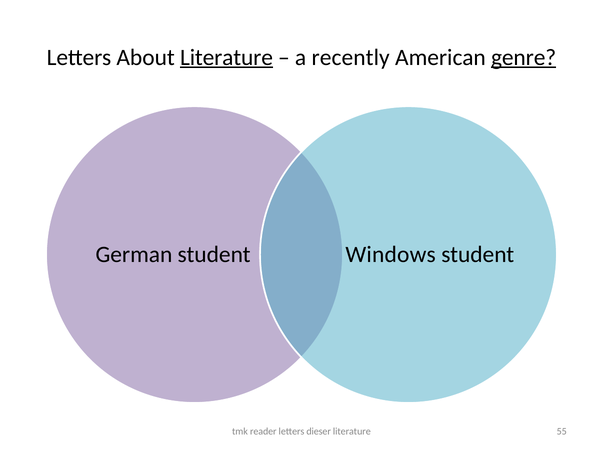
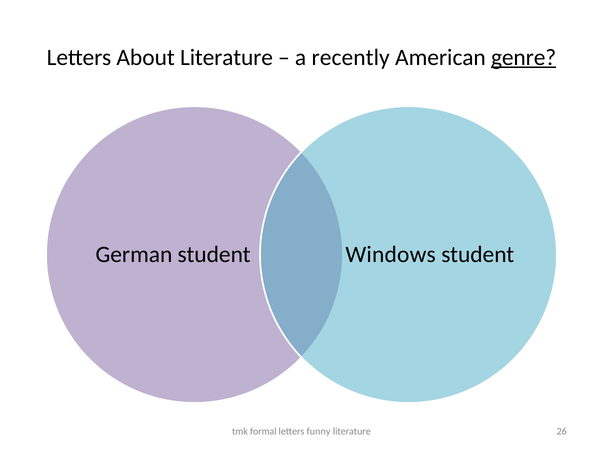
Literature at (226, 57) underline: present -> none
reader: reader -> formal
dieser: dieser -> funny
55: 55 -> 26
